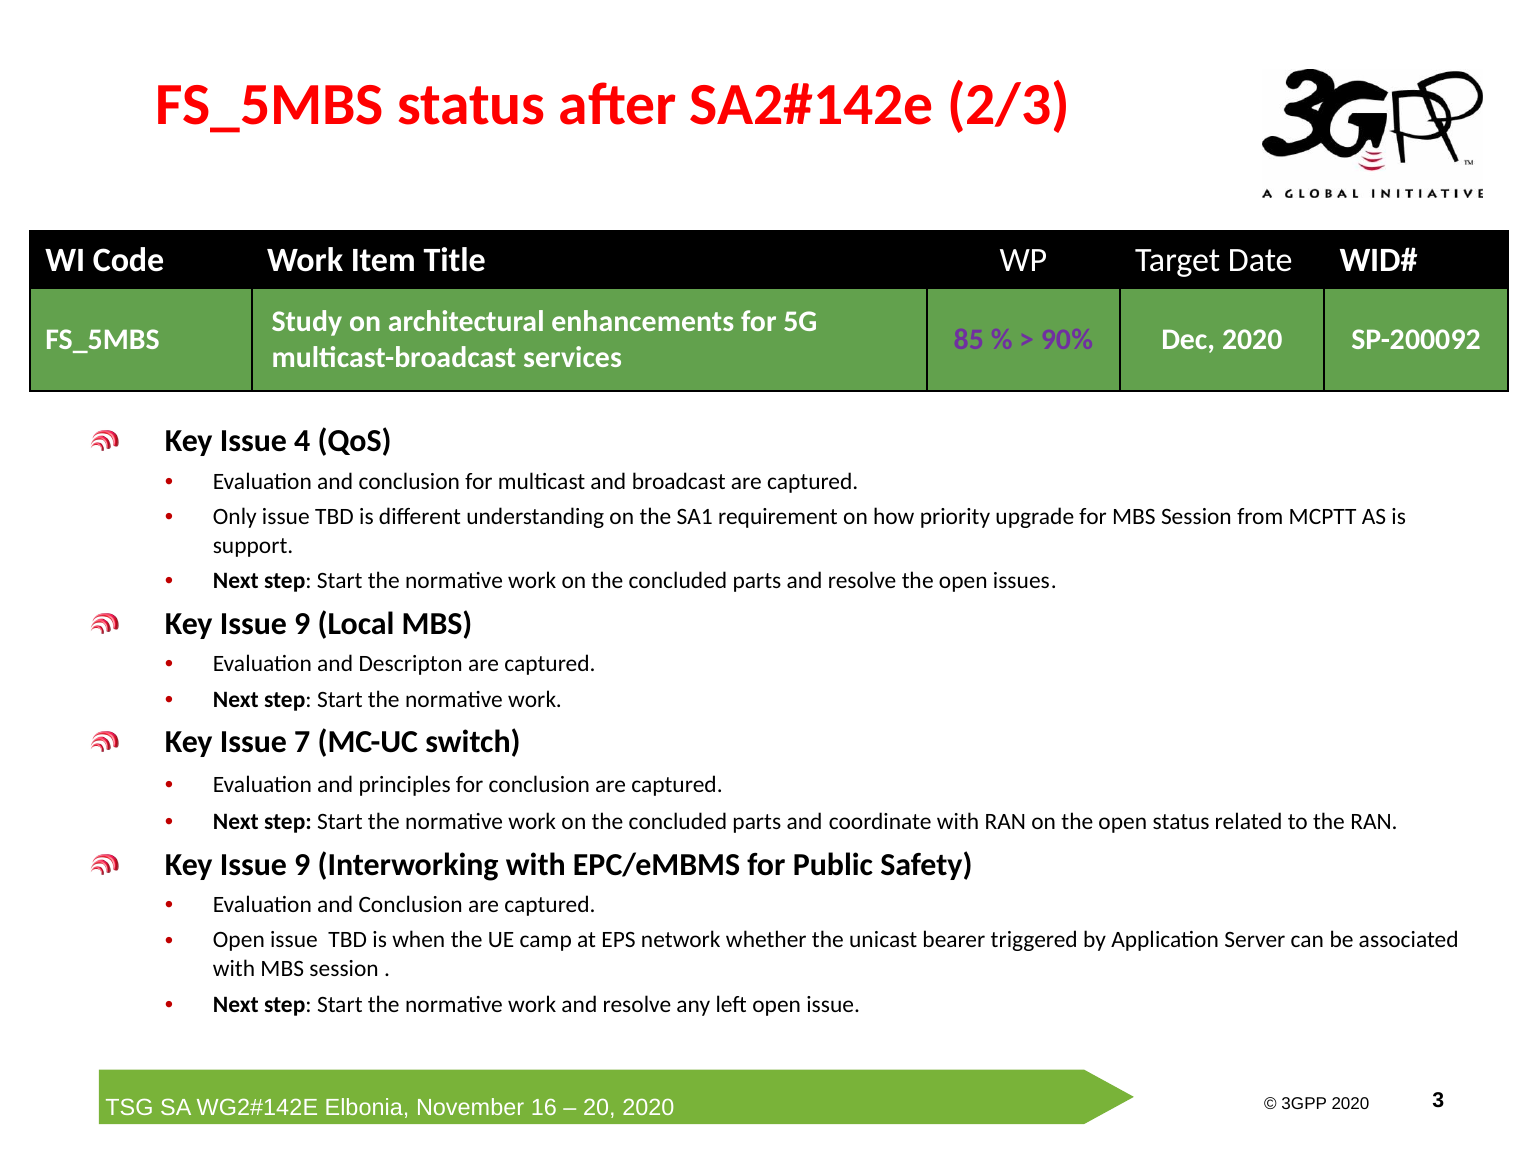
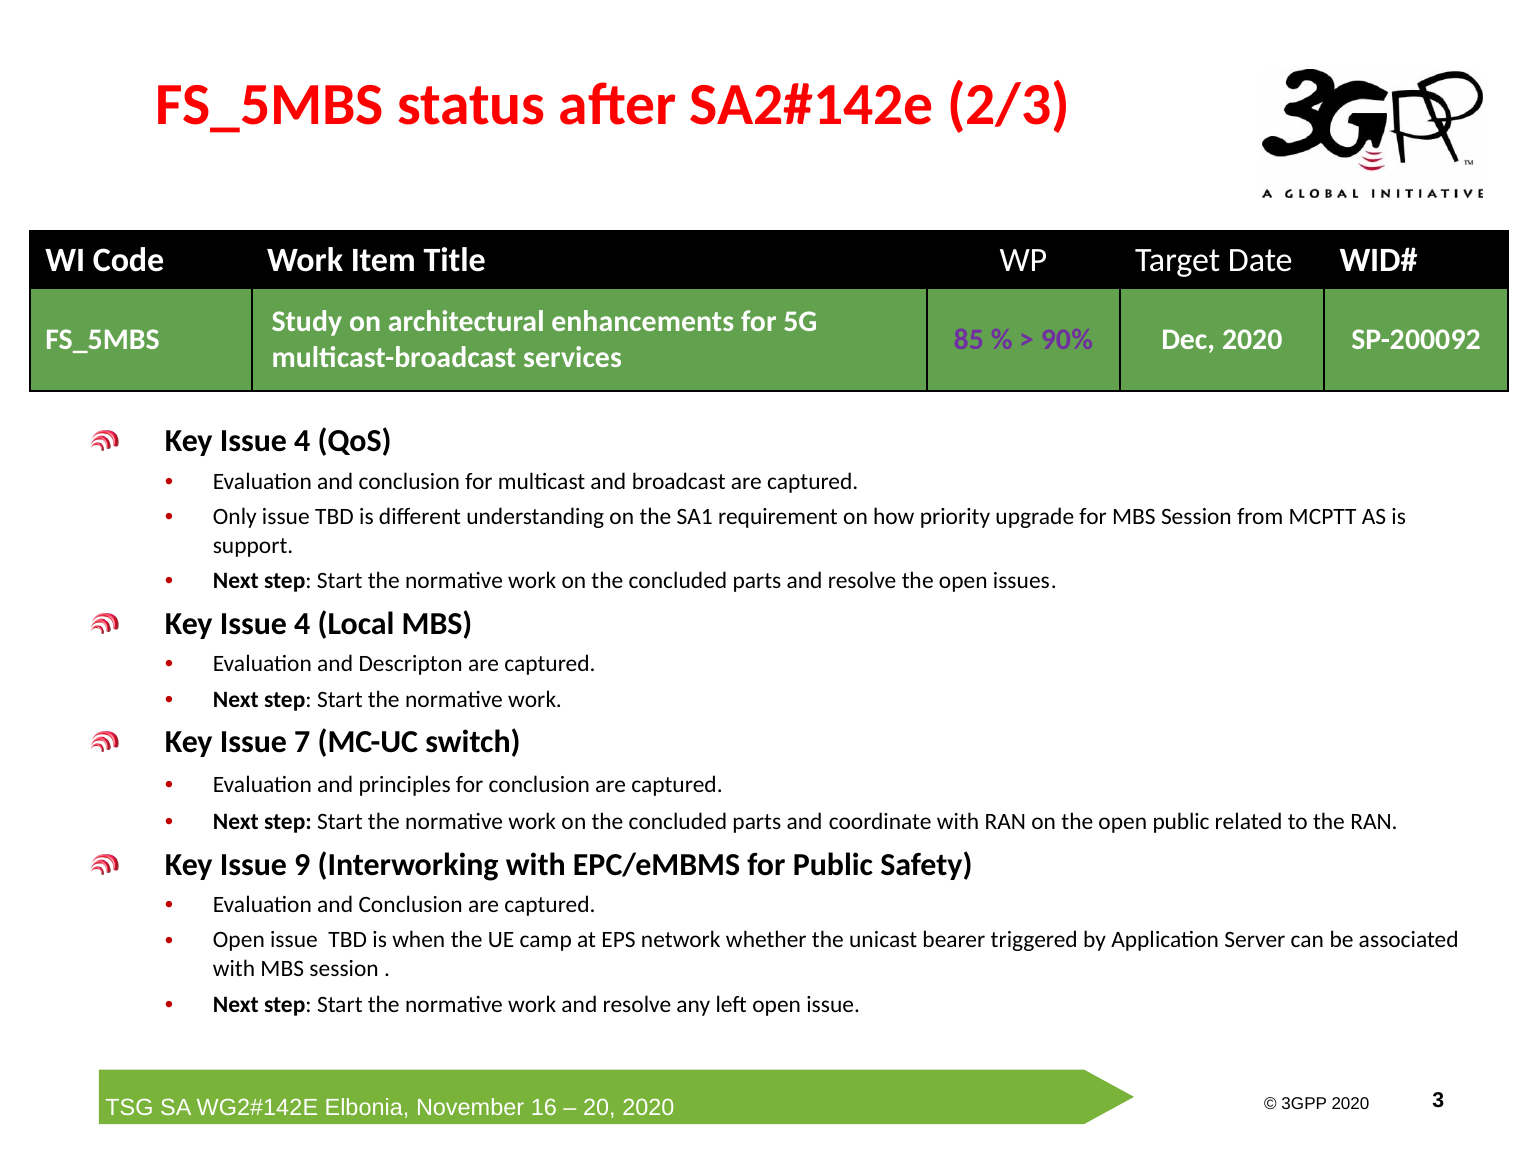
9 at (302, 623): 9 -> 4
open status: status -> public
